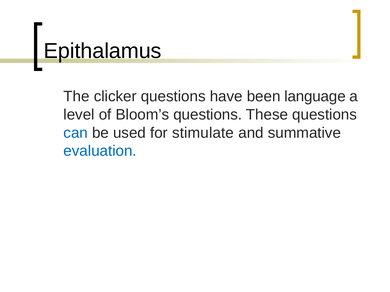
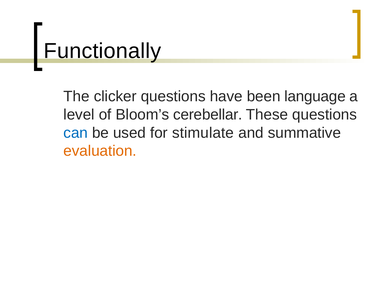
Epithalamus: Epithalamus -> Functionally
Bloom’s questions: questions -> cerebellar
evaluation colour: blue -> orange
